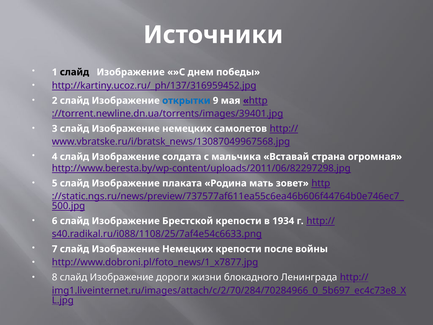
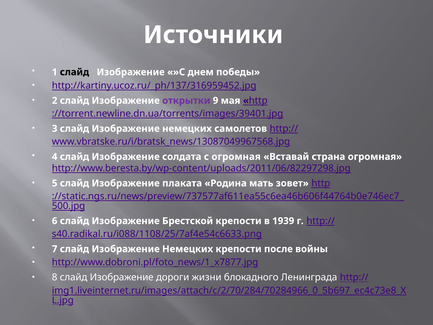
открытки colour: blue -> purple
с мальчика: мальчика -> огромная
1934: 1934 -> 1939
